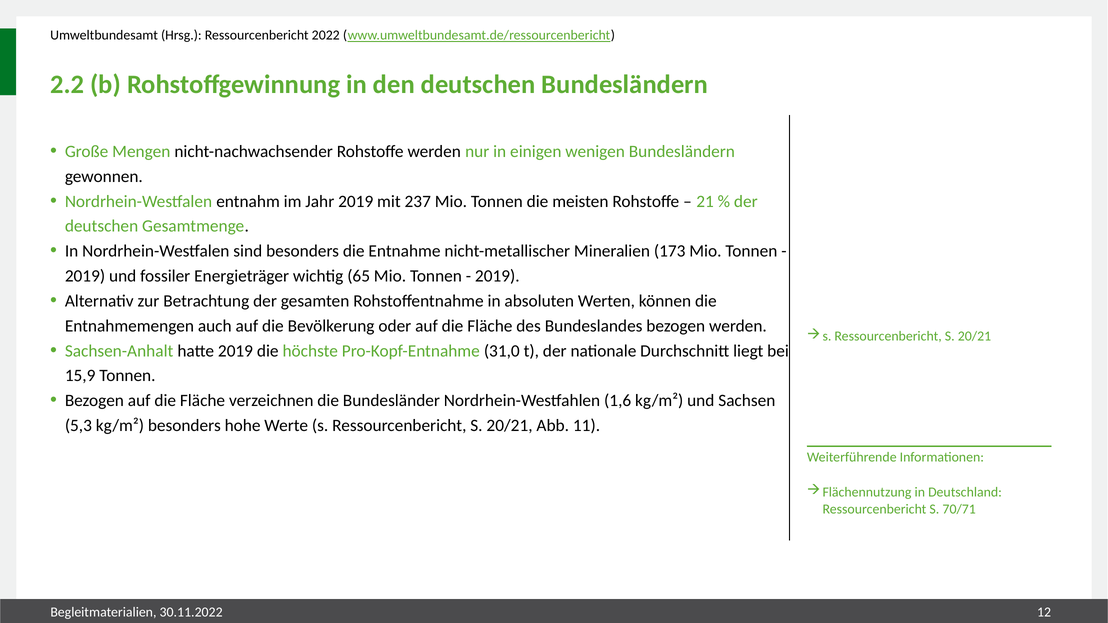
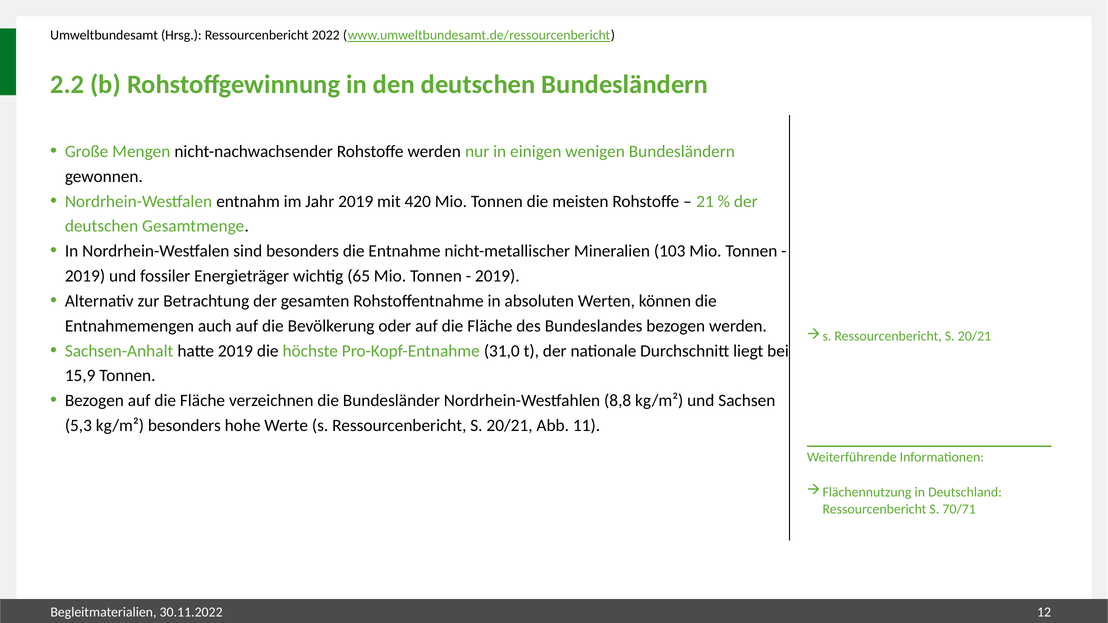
237: 237 -> 420
173: 173 -> 103
1,6: 1,6 -> 8,8
